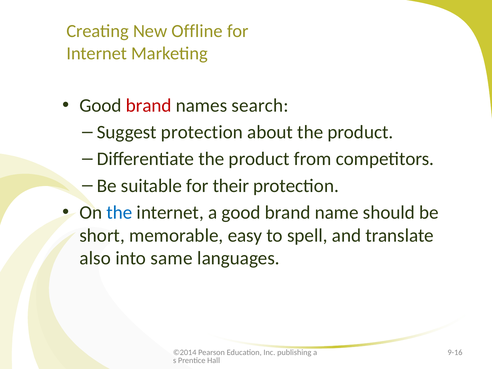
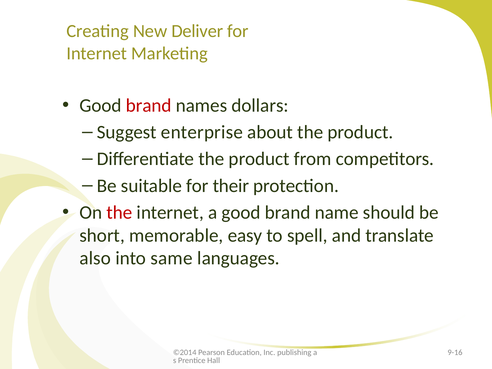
Offline: Offline -> Deliver
search: search -> dollars
Suggest protection: protection -> enterprise
the at (119, 212) colour: blue -> red
